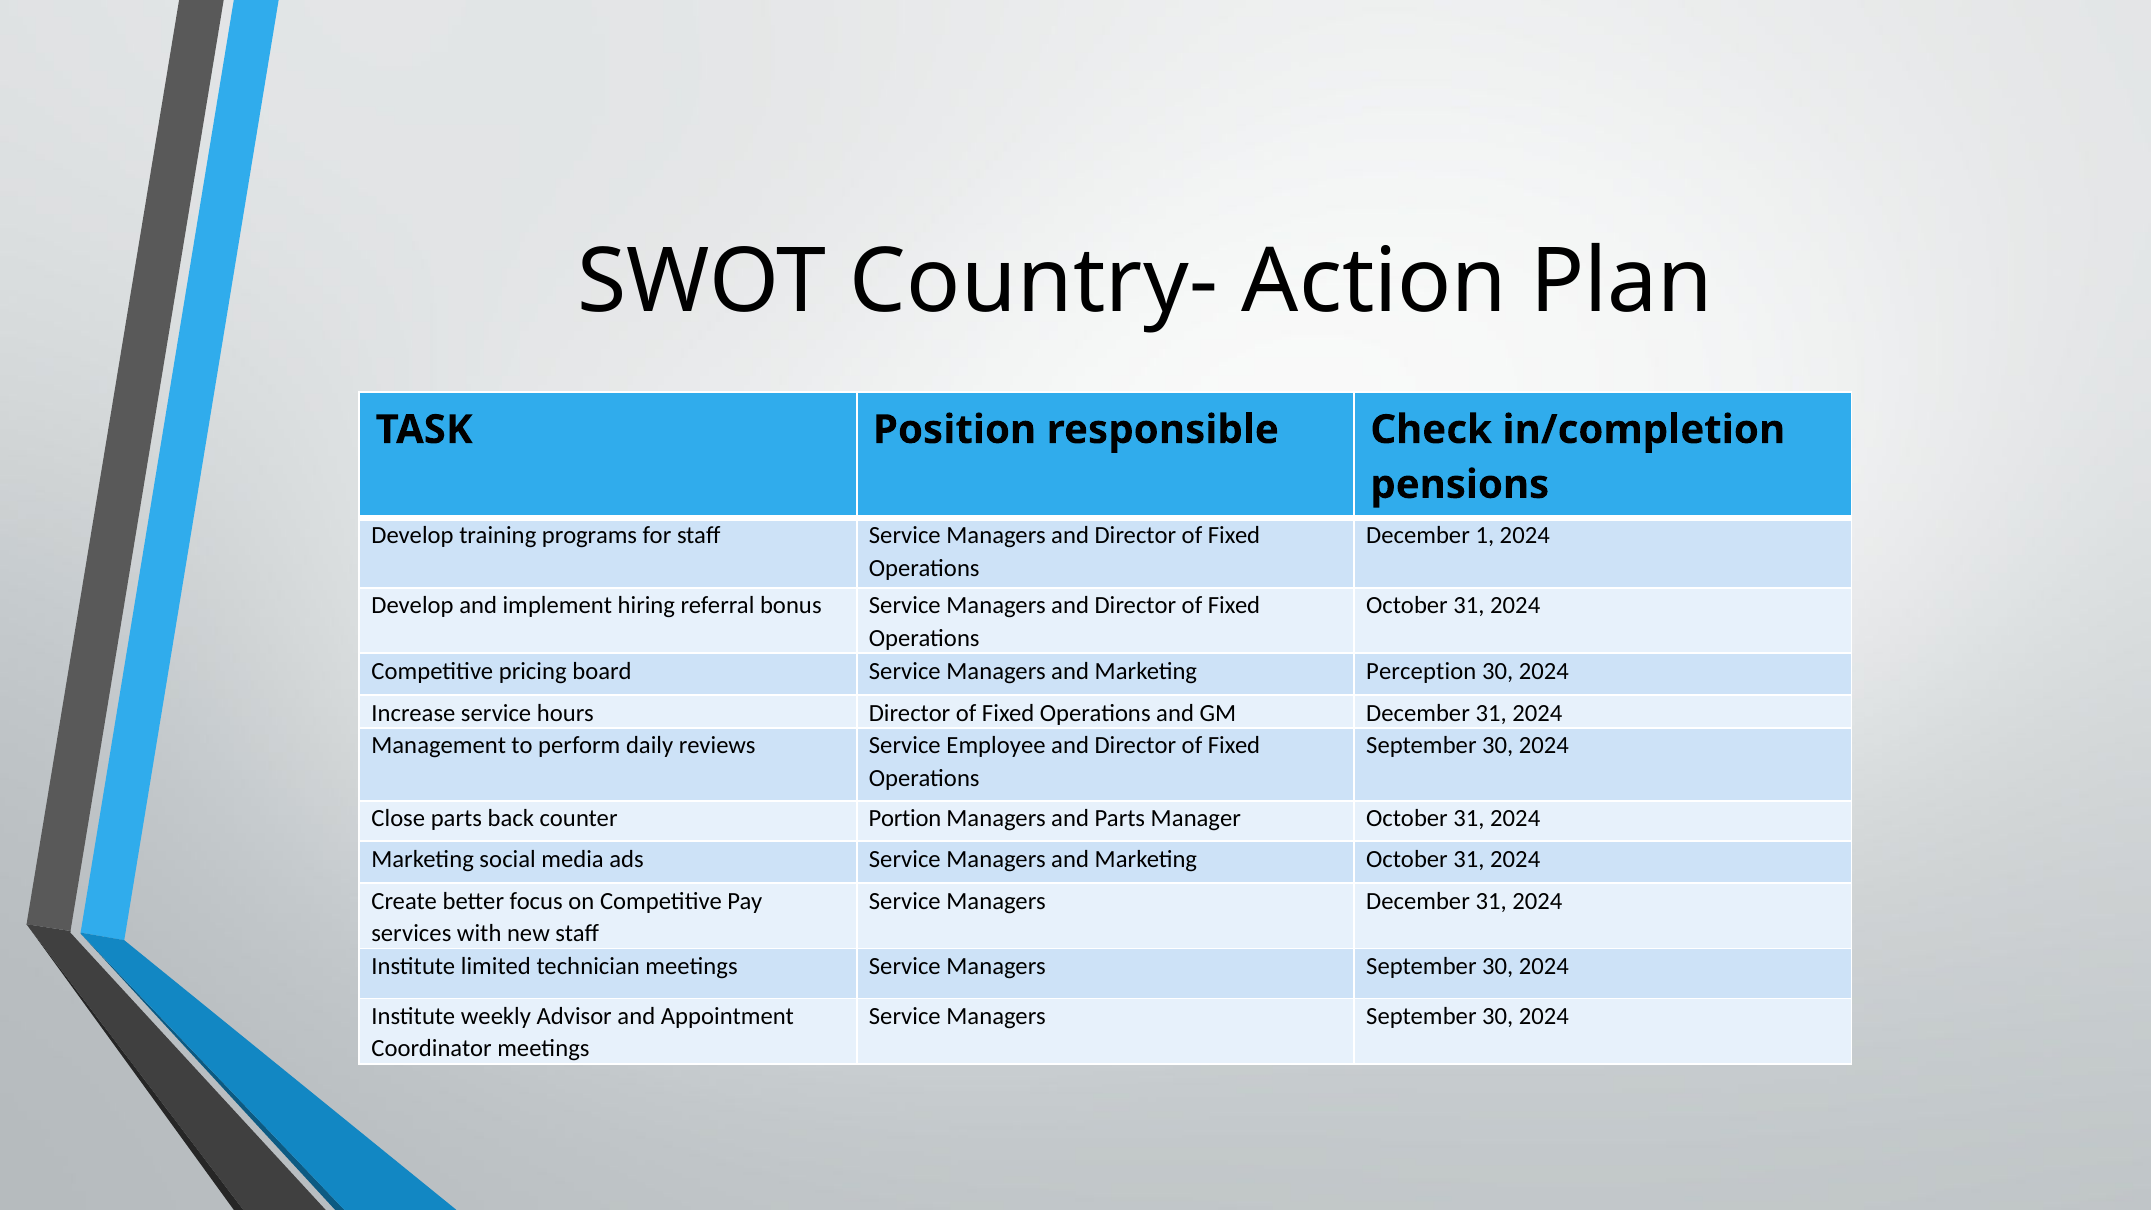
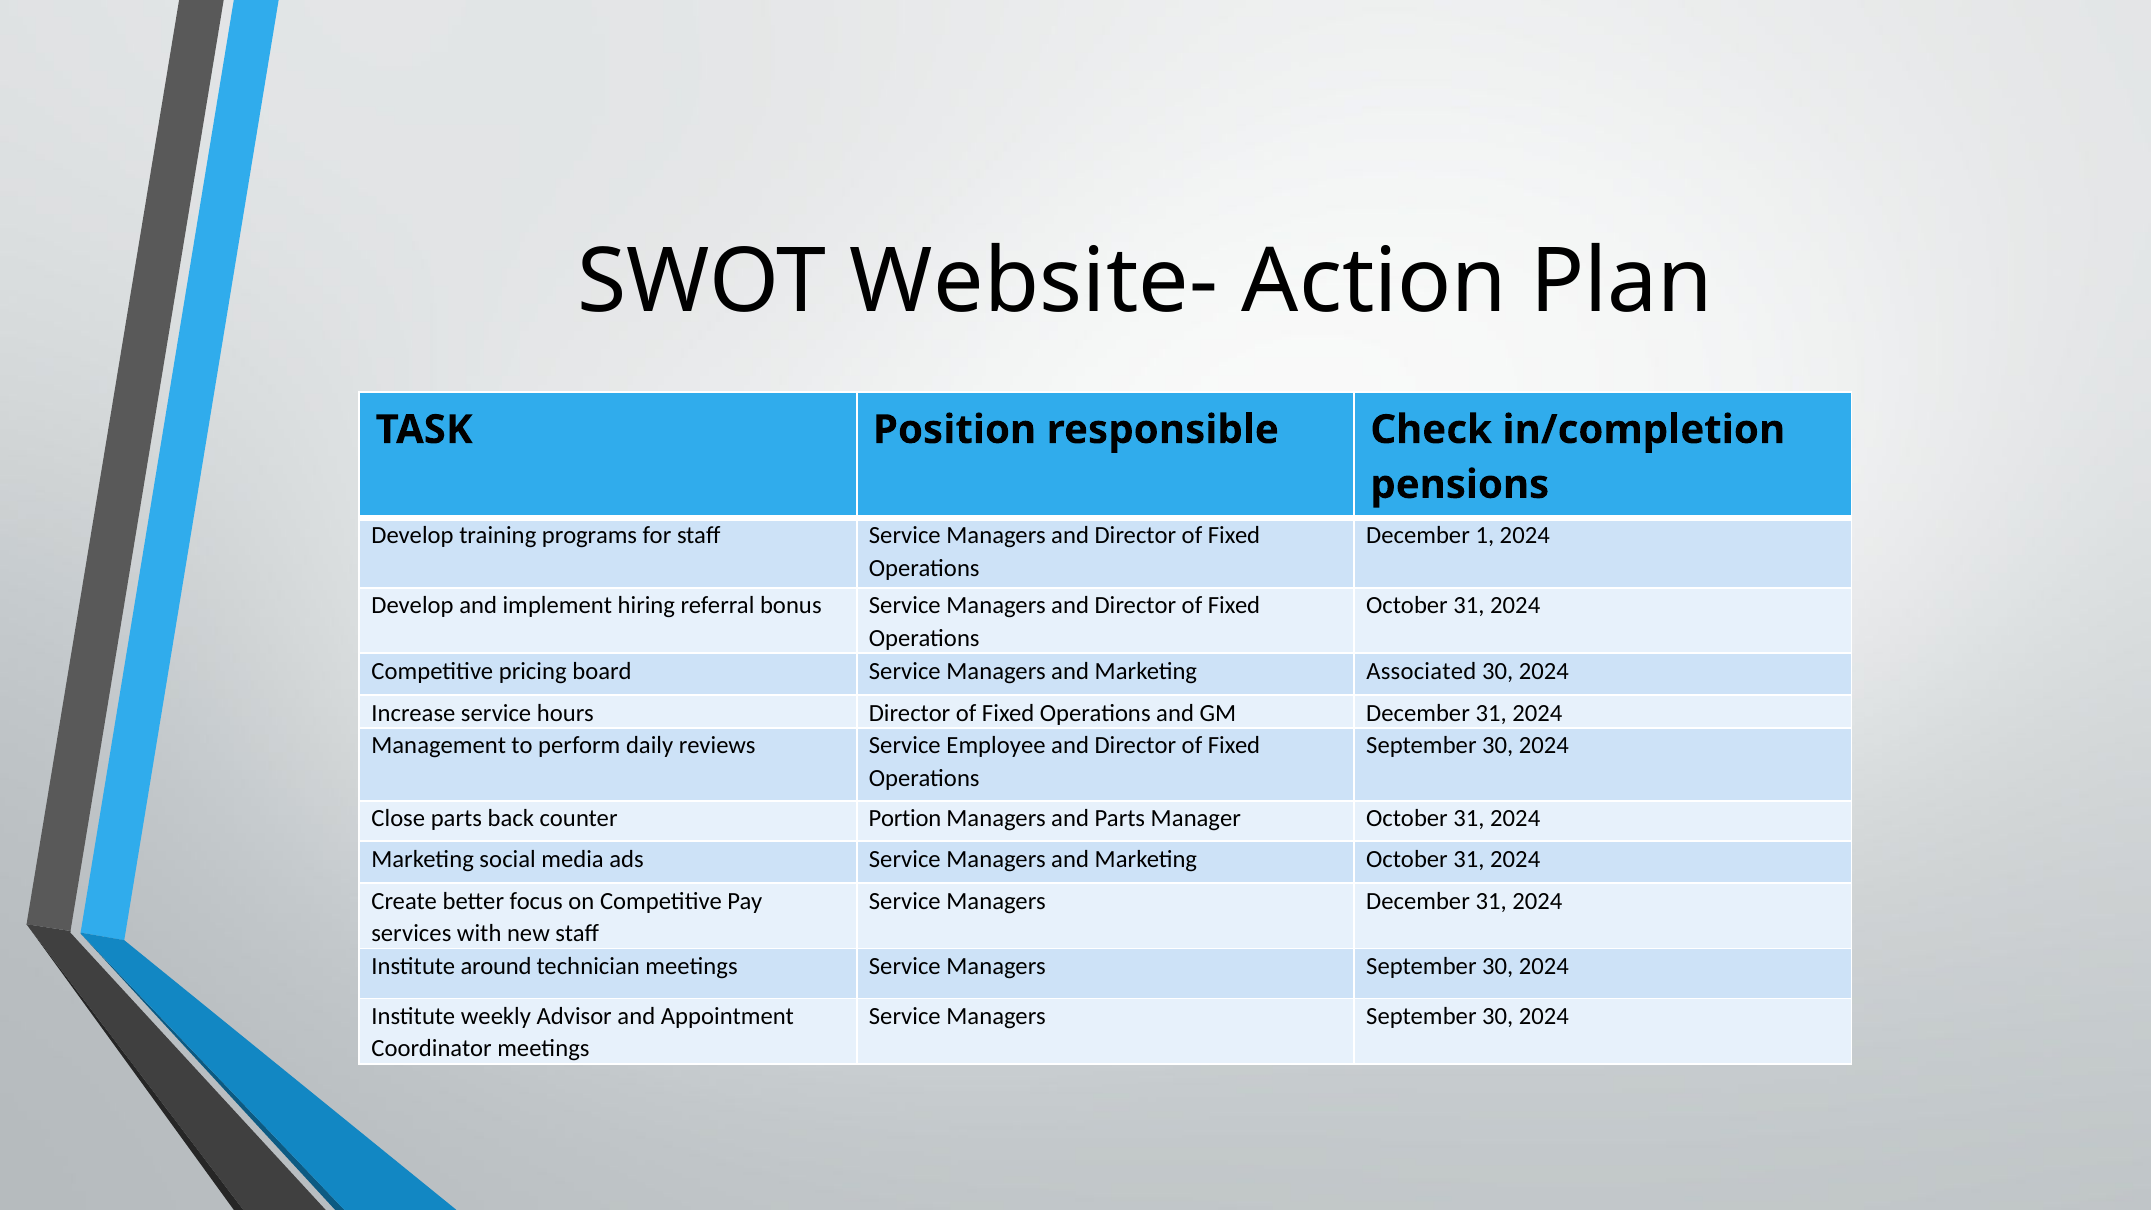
Country-: Country- -> Website-
Perception: Perception -> Associated
limited: limited -> around
